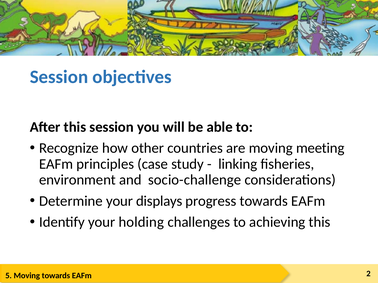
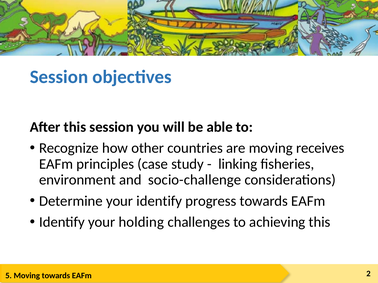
meeting: meeting -> receives
your displays: displays -> identify
